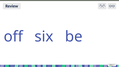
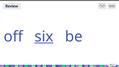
six underline: none -> present
